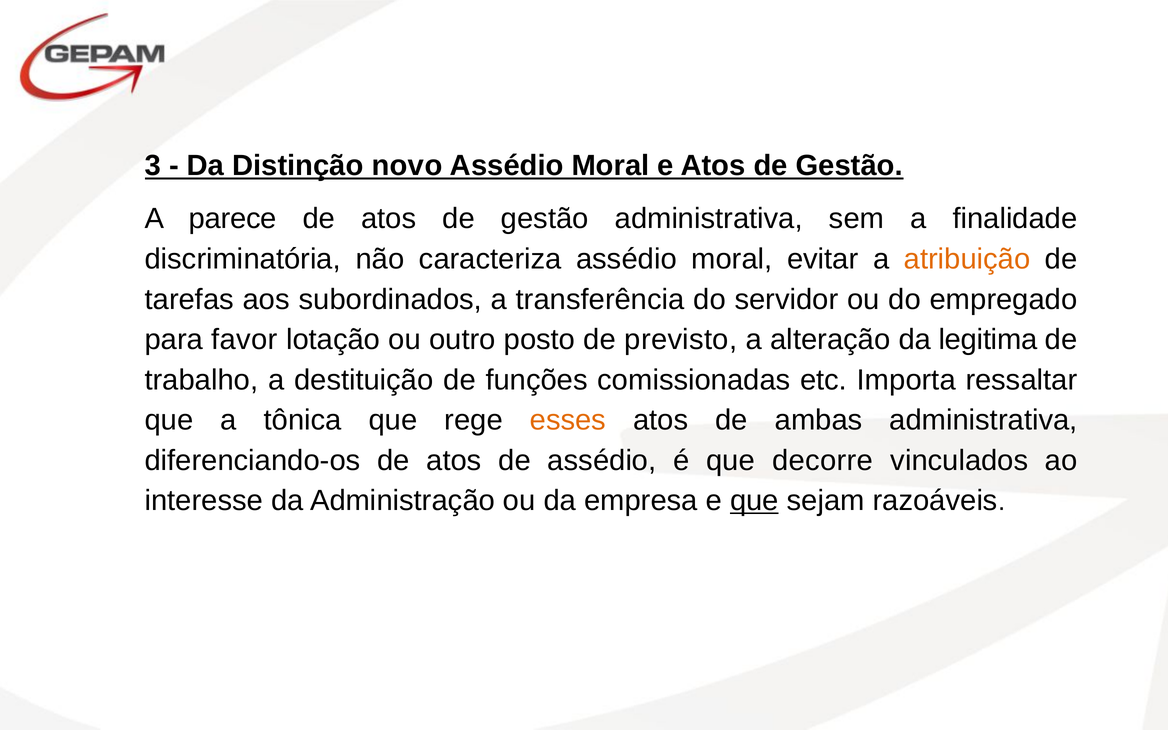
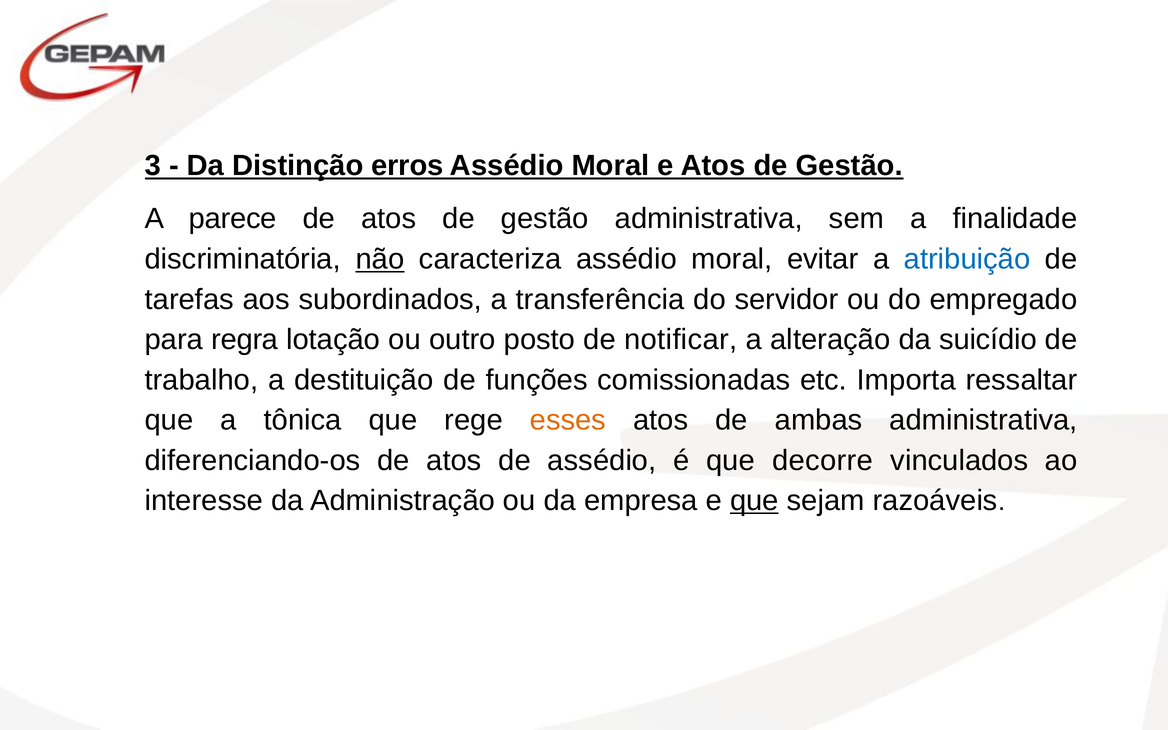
novo: novo -> erros
não underline: none -> present
atribuição colour: orange -> blue
favor: favor -> regra
previsto: previsto -> notificar
legitima: legitima -> suicídio
